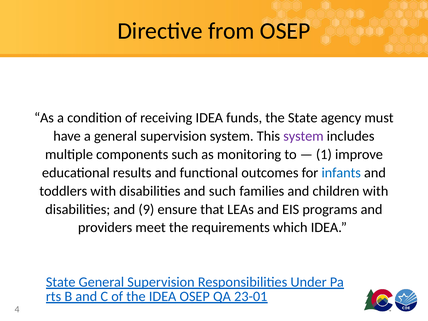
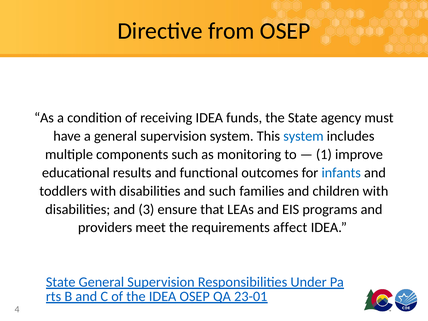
system at (303, 136) colour: purple -> blue
9: 9 -> 3
which: which -> affect
